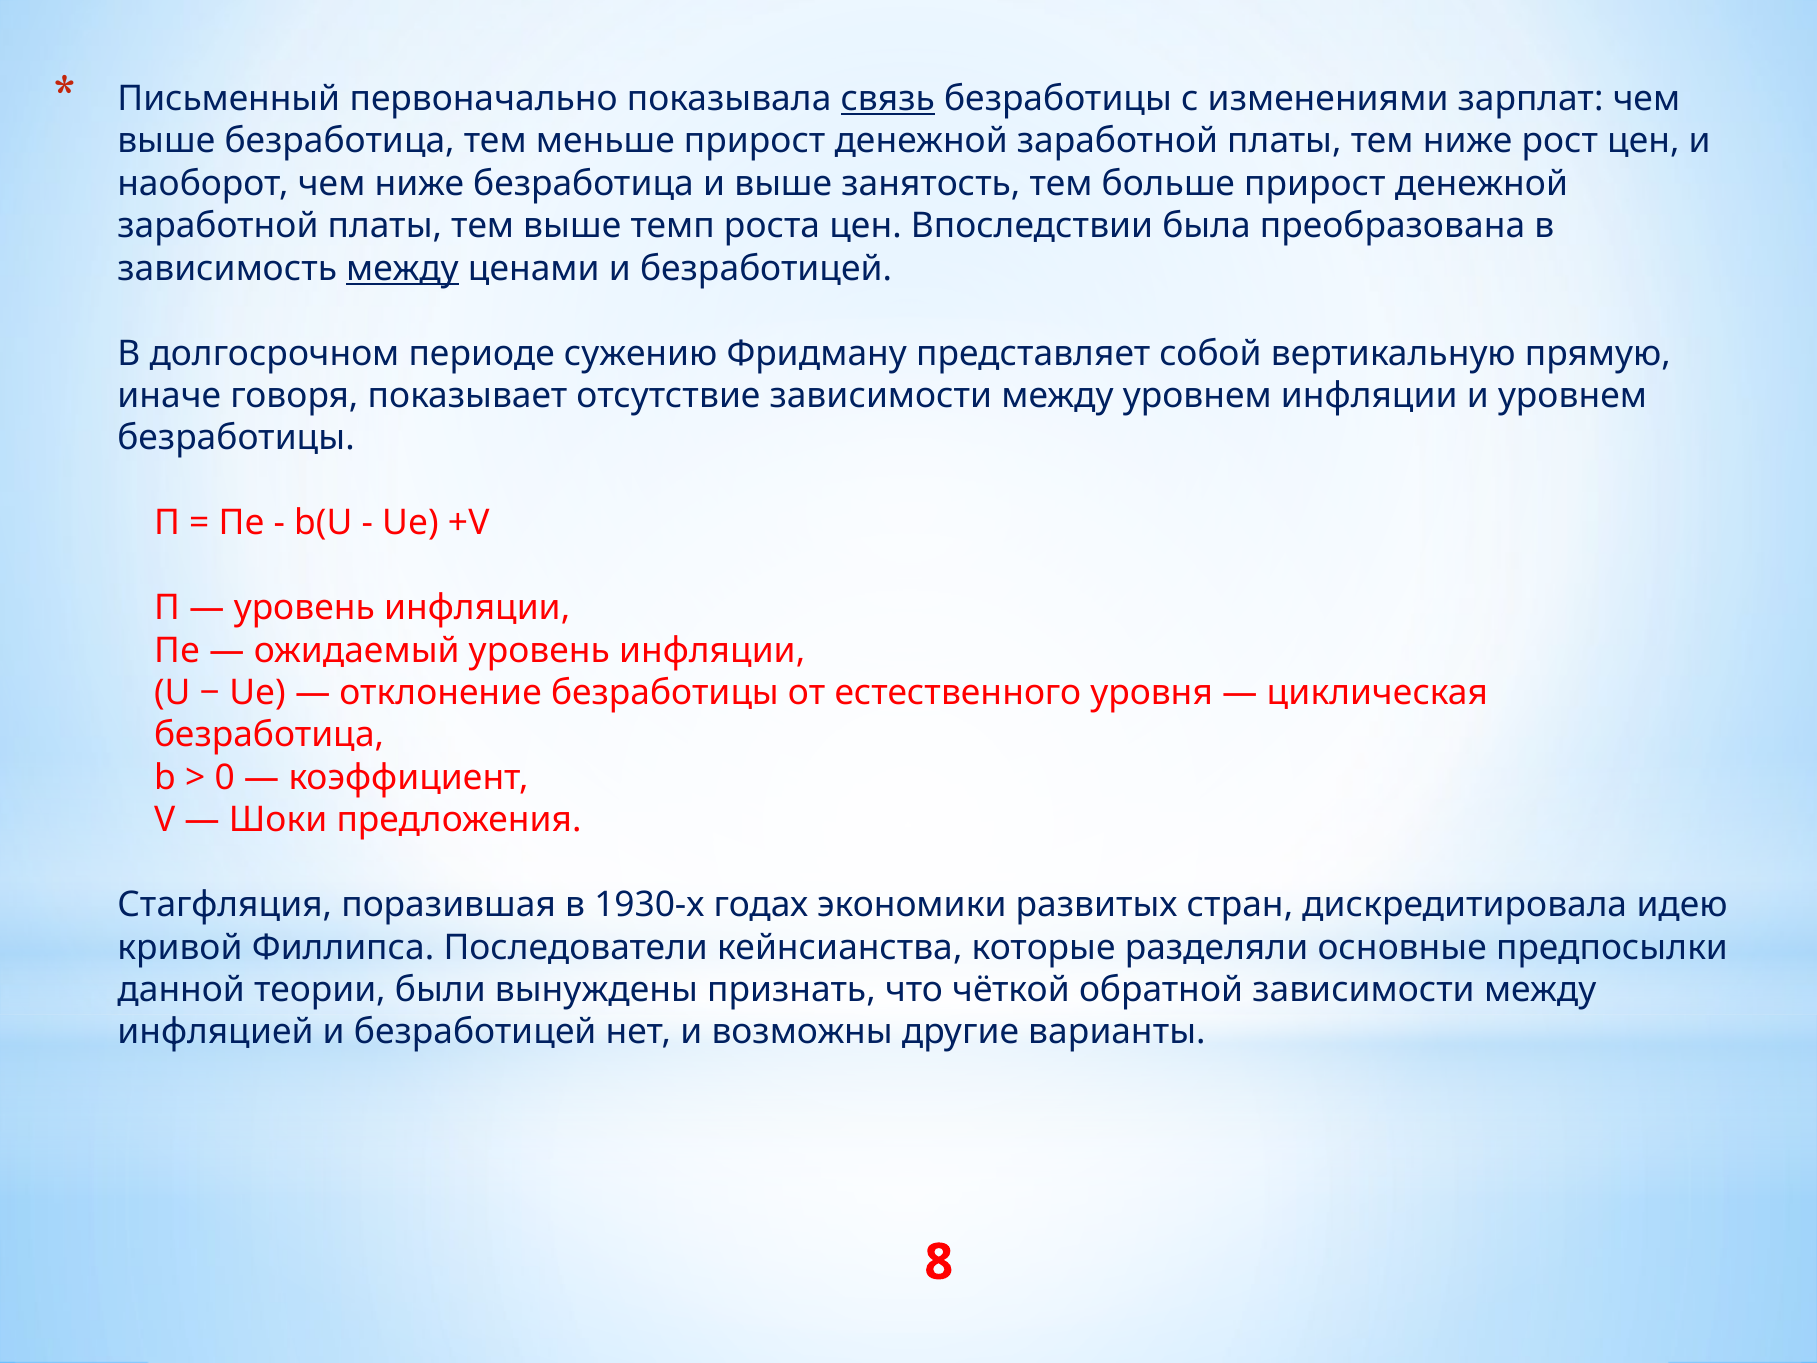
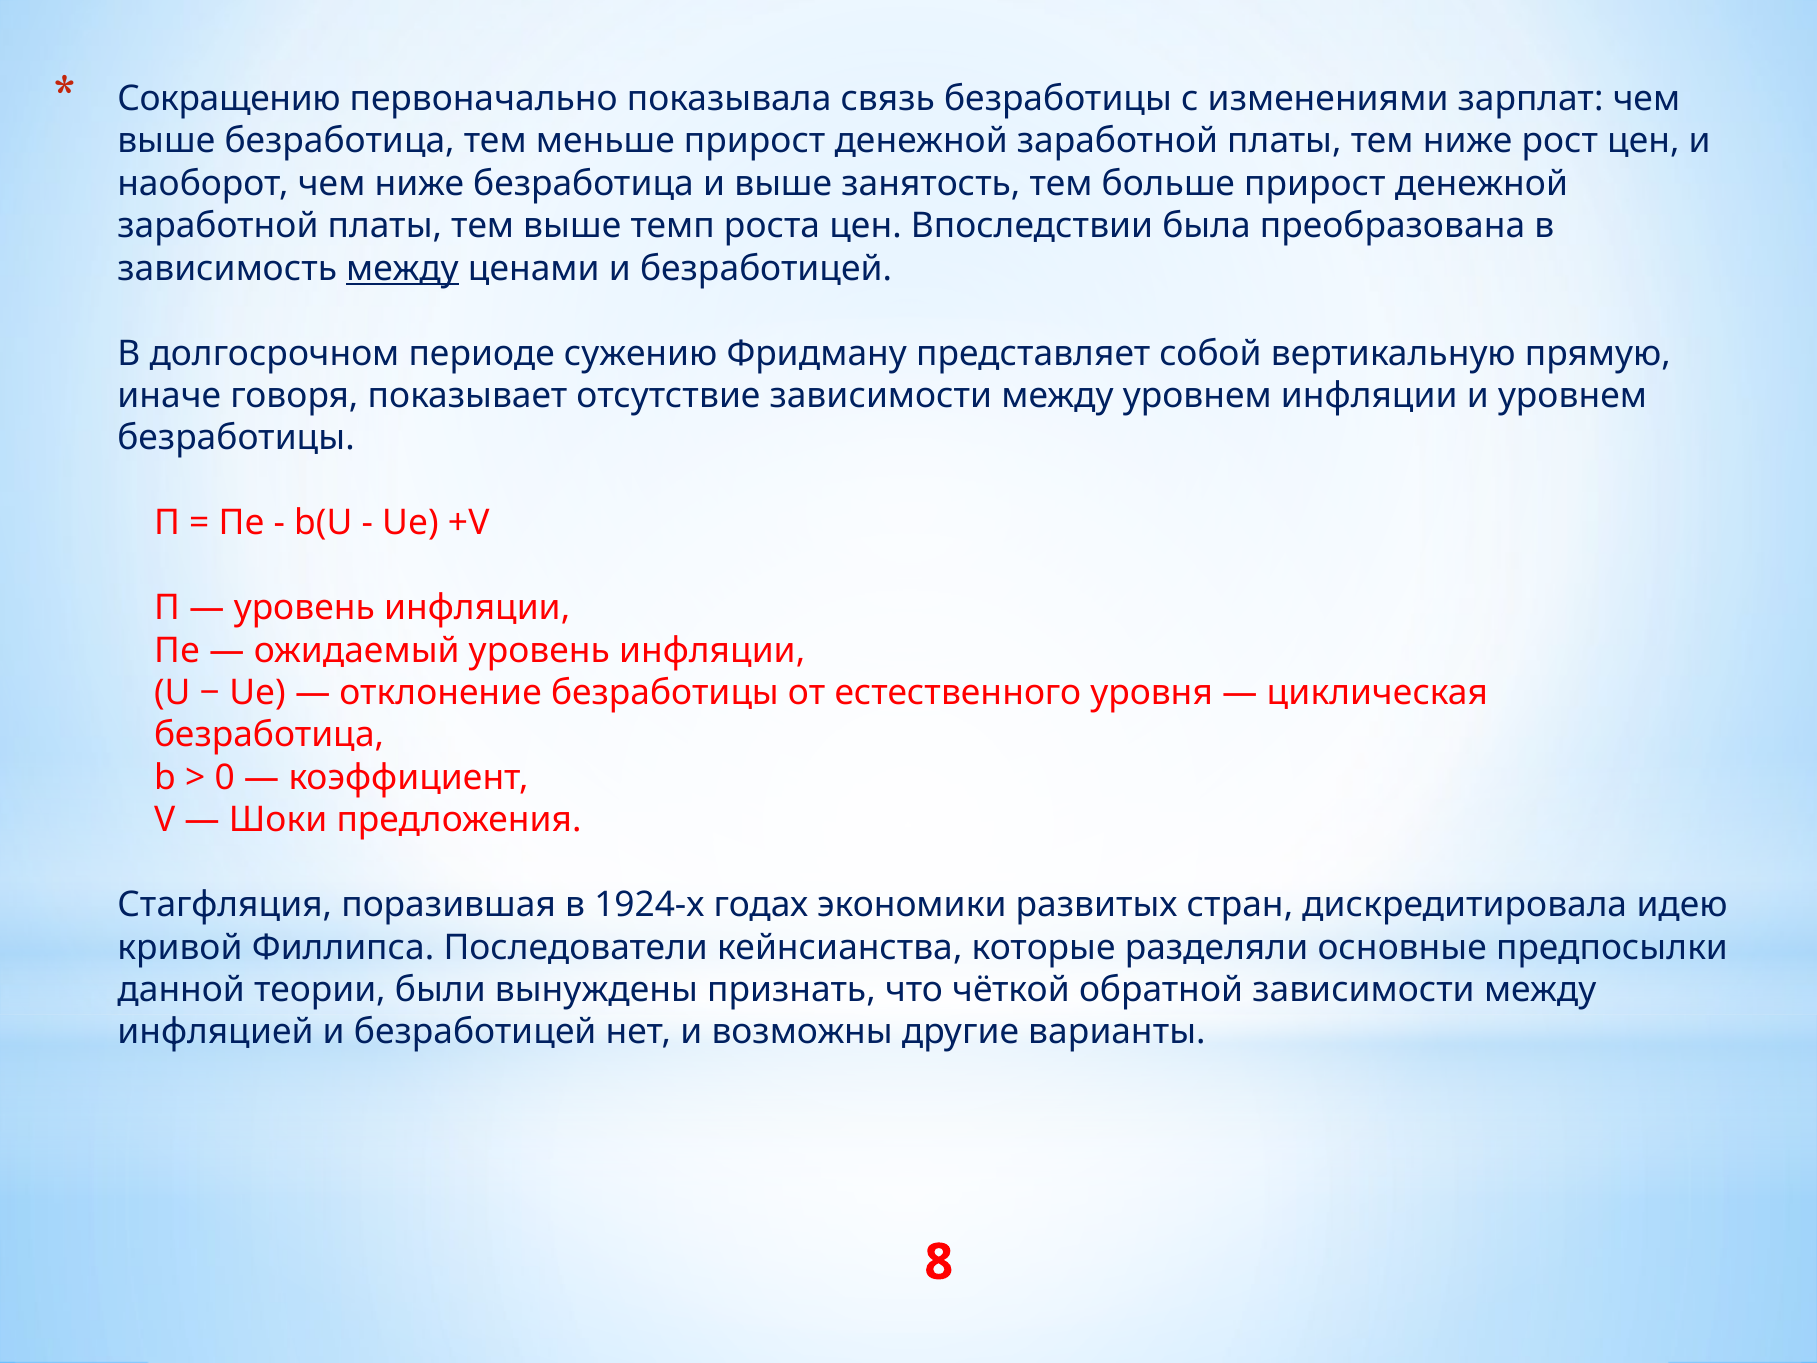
Письменный: Письменный -> Сокращению
связь underline: present -> none
1930-х: 1930-х -> 1924-х
